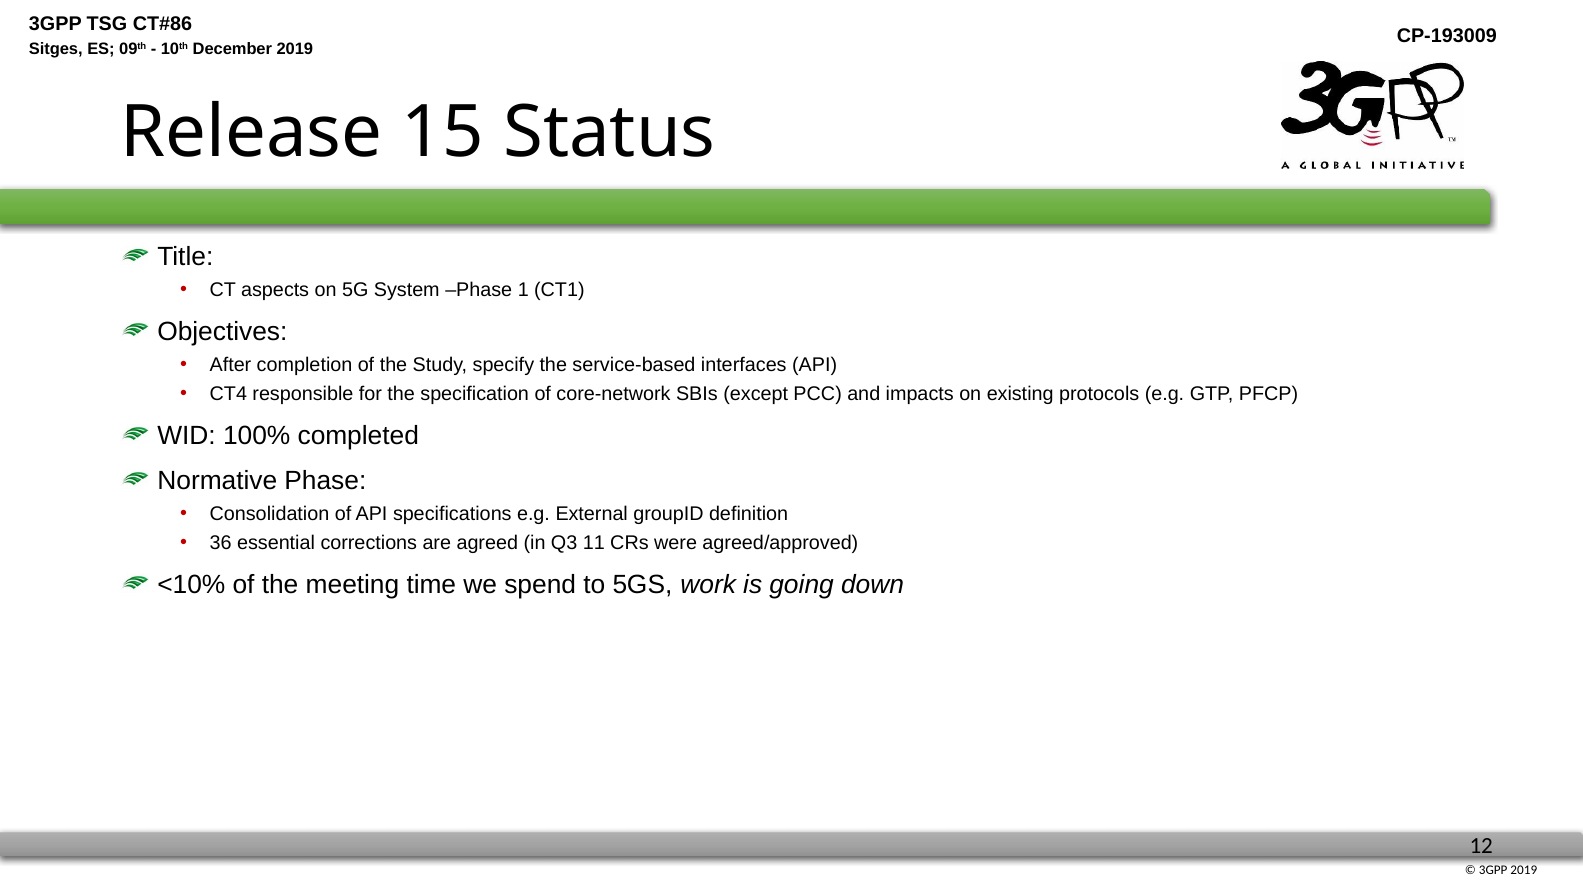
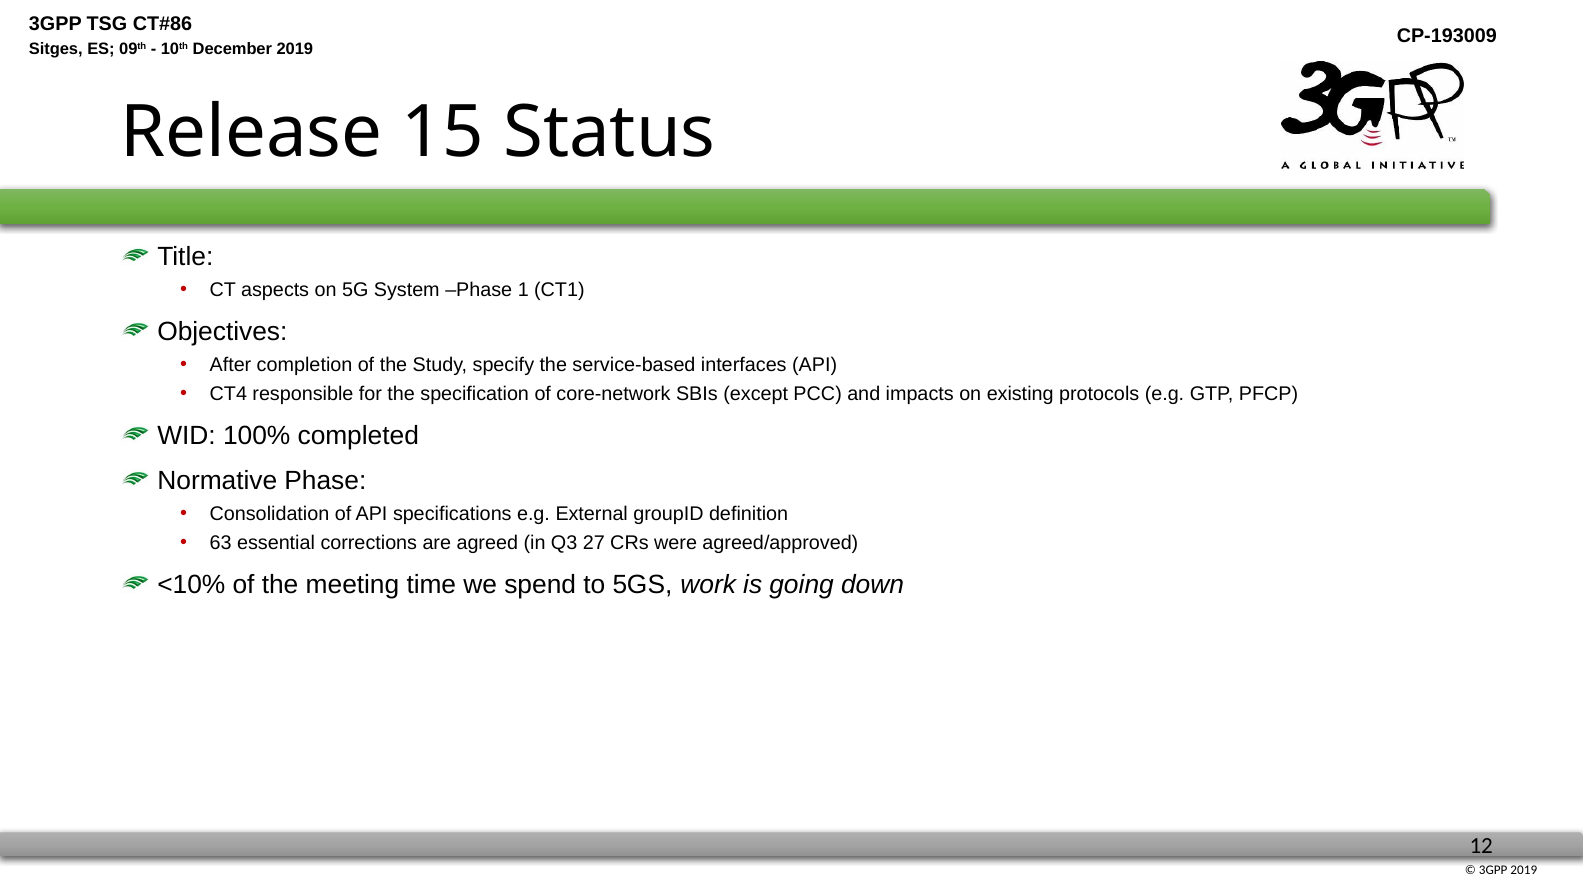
36: 36 -> 63
11: 11 -> 27
